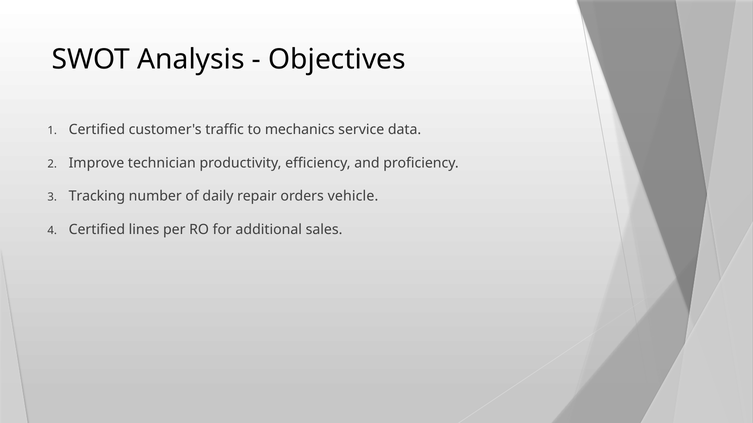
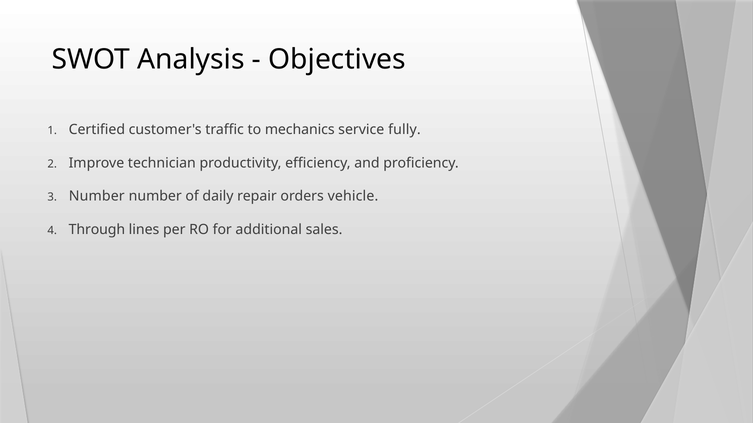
data: data -> fully
Tracking at (97, 196): Tracking -> Number
Certified at (97, 230): Certified -> Through
